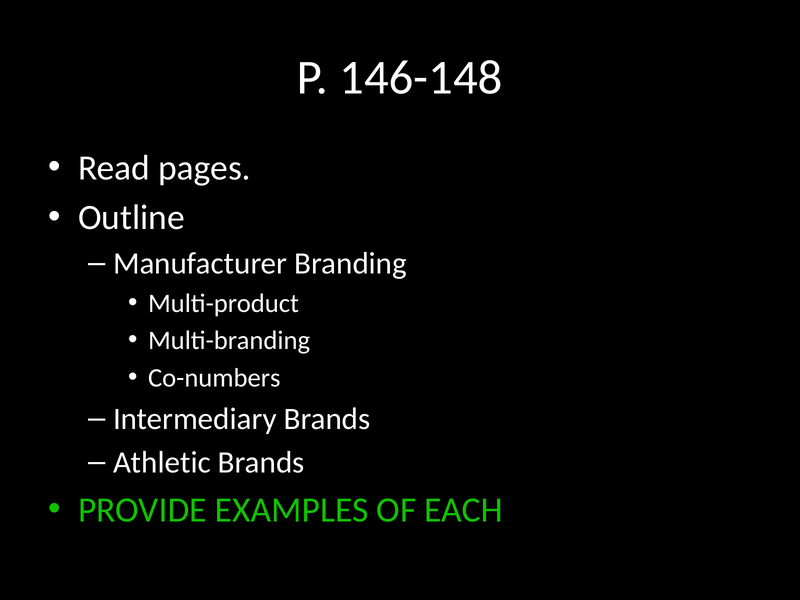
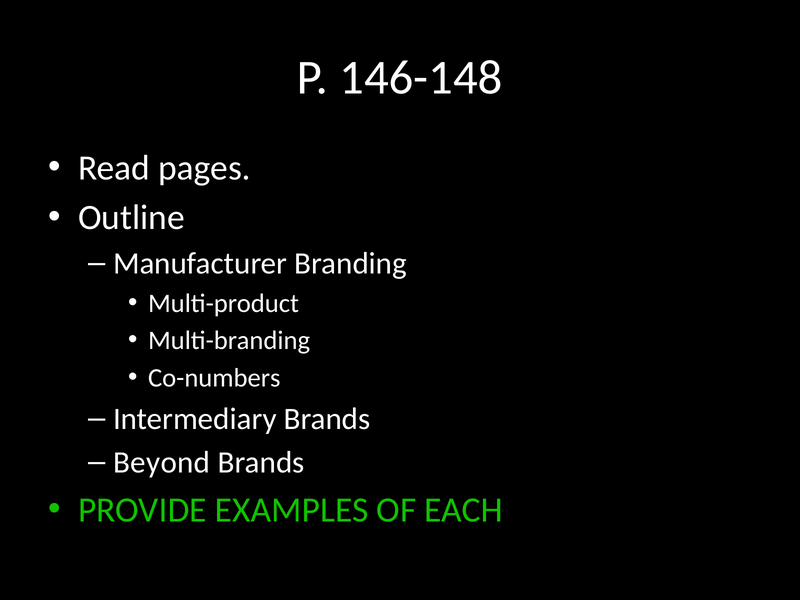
Athletic: Athletic -> Beyond
